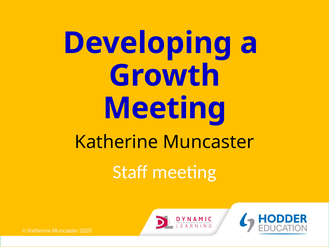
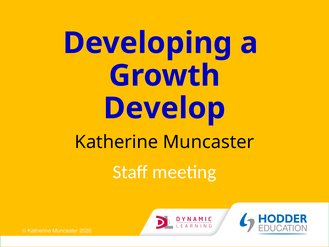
Meeting at (165, 108): Meeting -> Develop
